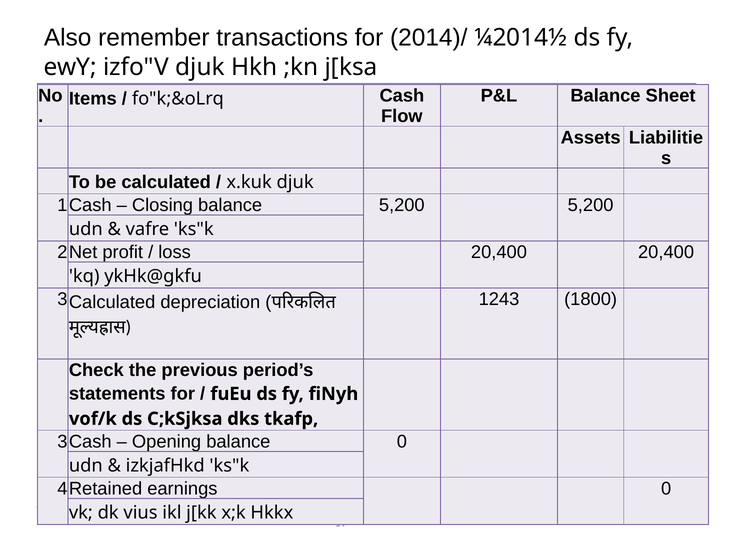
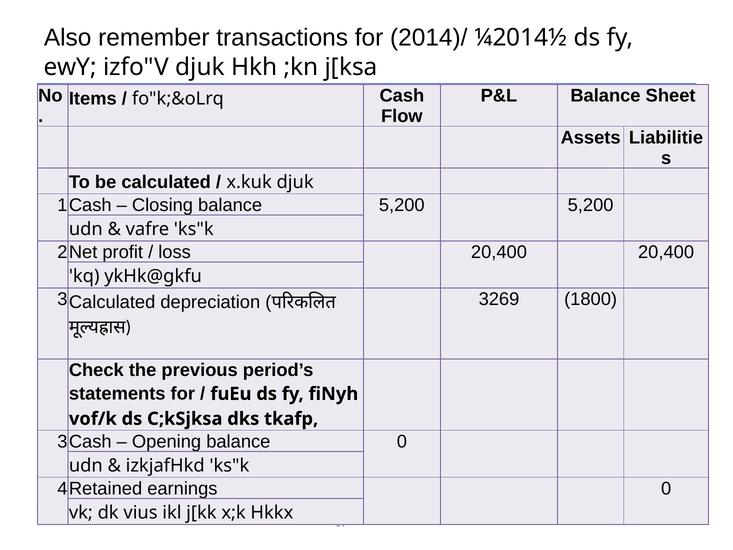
1243: 1243 -> 3269
